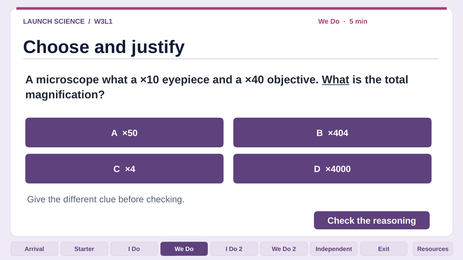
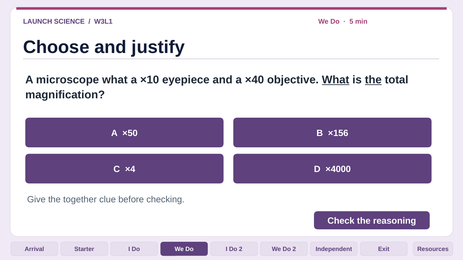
the at (373, 80) underline: none -> present
×404: ×404 -> ×156
different: different -> together
